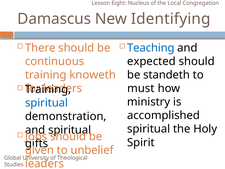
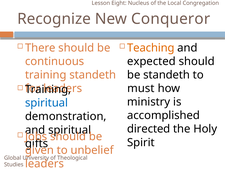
Damascus: Damascus -> Recognize
Identifying: Identifying -> Conqueror
Teaching colour: blue -> orange
training knoweth: knoweth -> standeth
spiritual at (149, 129): spiritual -> directed
